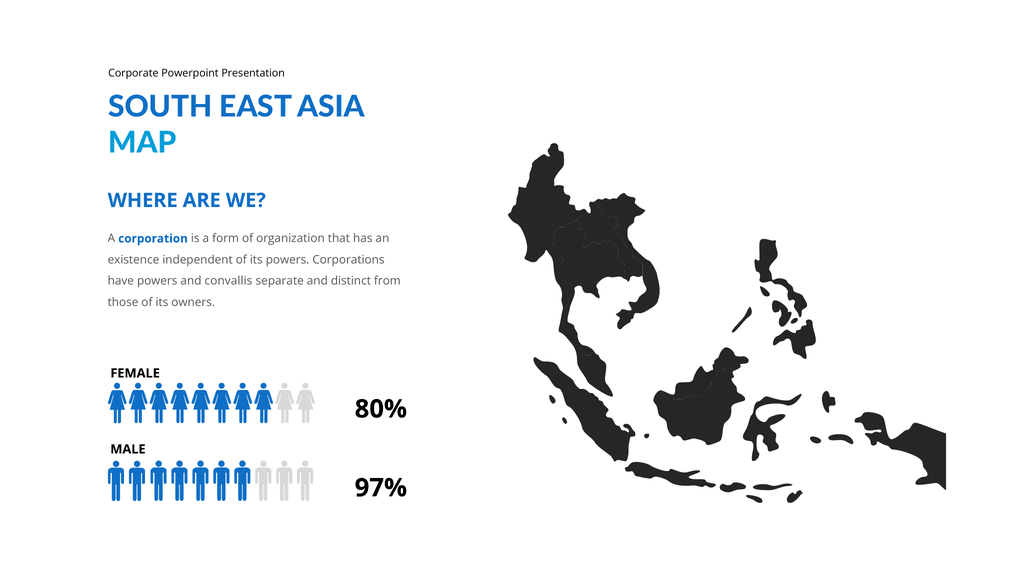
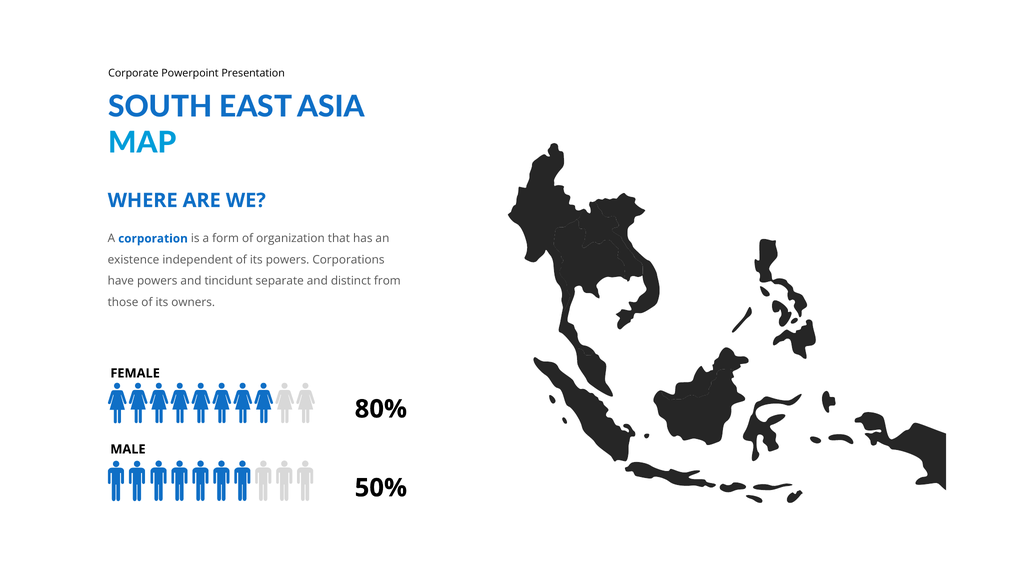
convallis: convallis -> tincidunt
97%: 97% -> 50%
